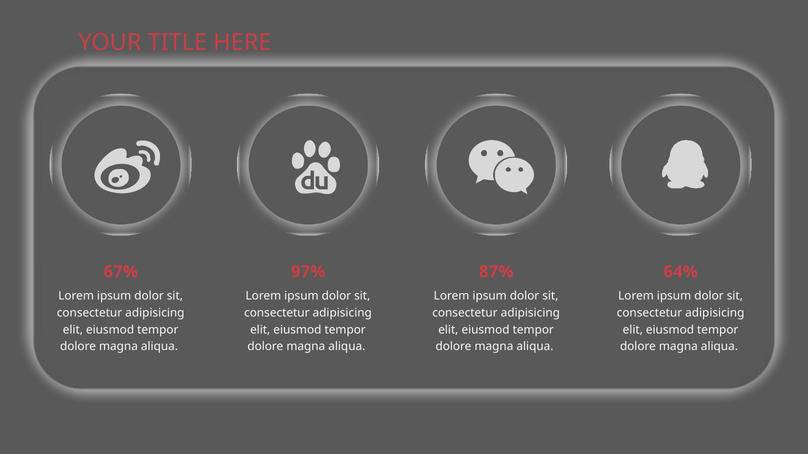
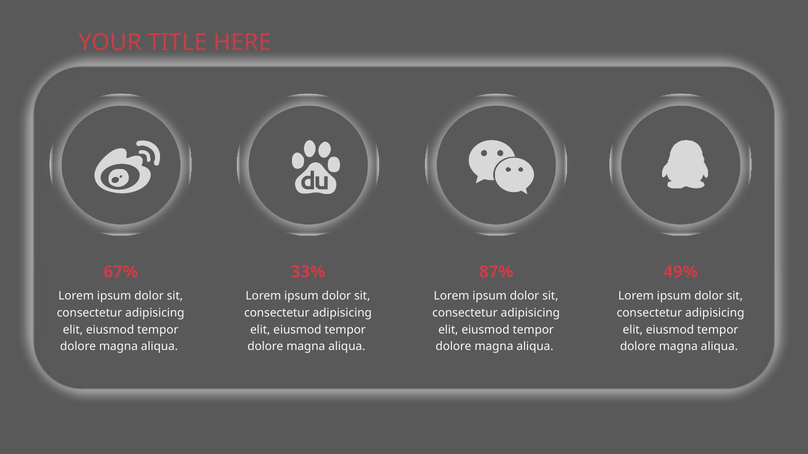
97%: 97% -> 33%
64%: 64% -> 49%
